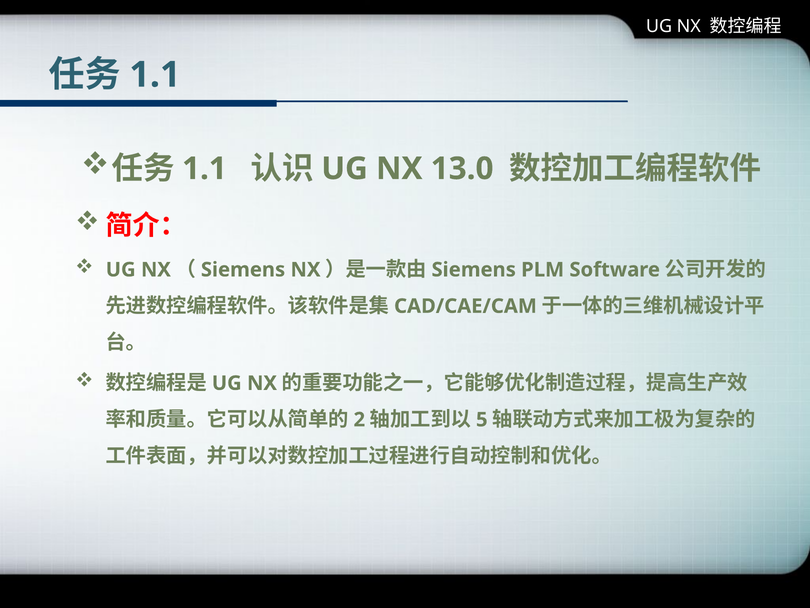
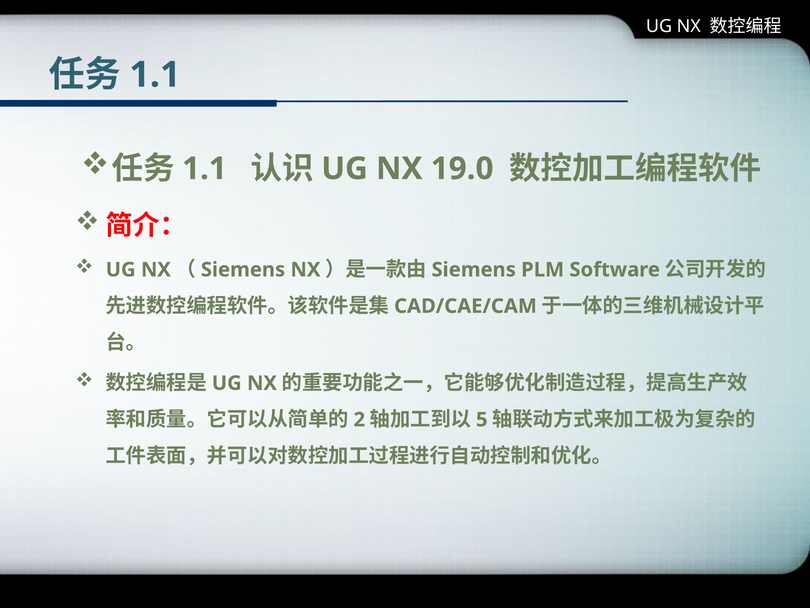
13.0: 13.0 -> 19.0
